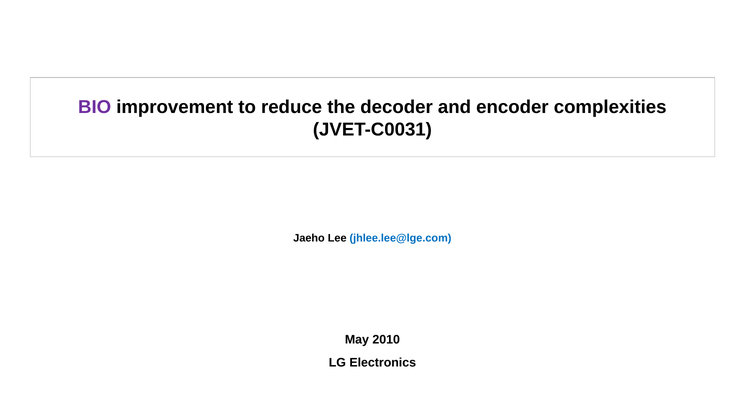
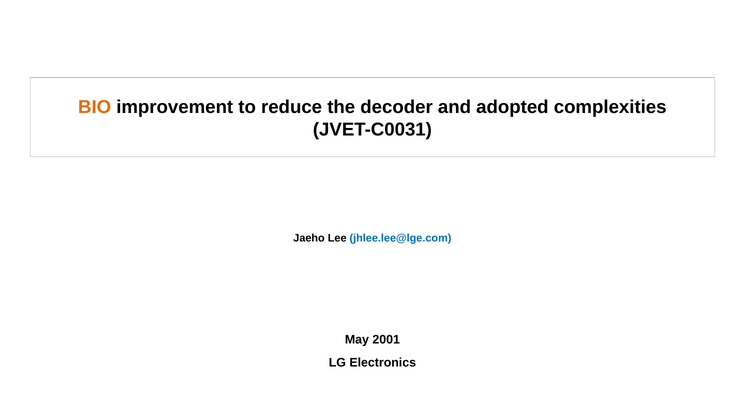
BIO colour: purple -> orange
encoder: encoder -> adopted
2010: 2010 -> 2001
